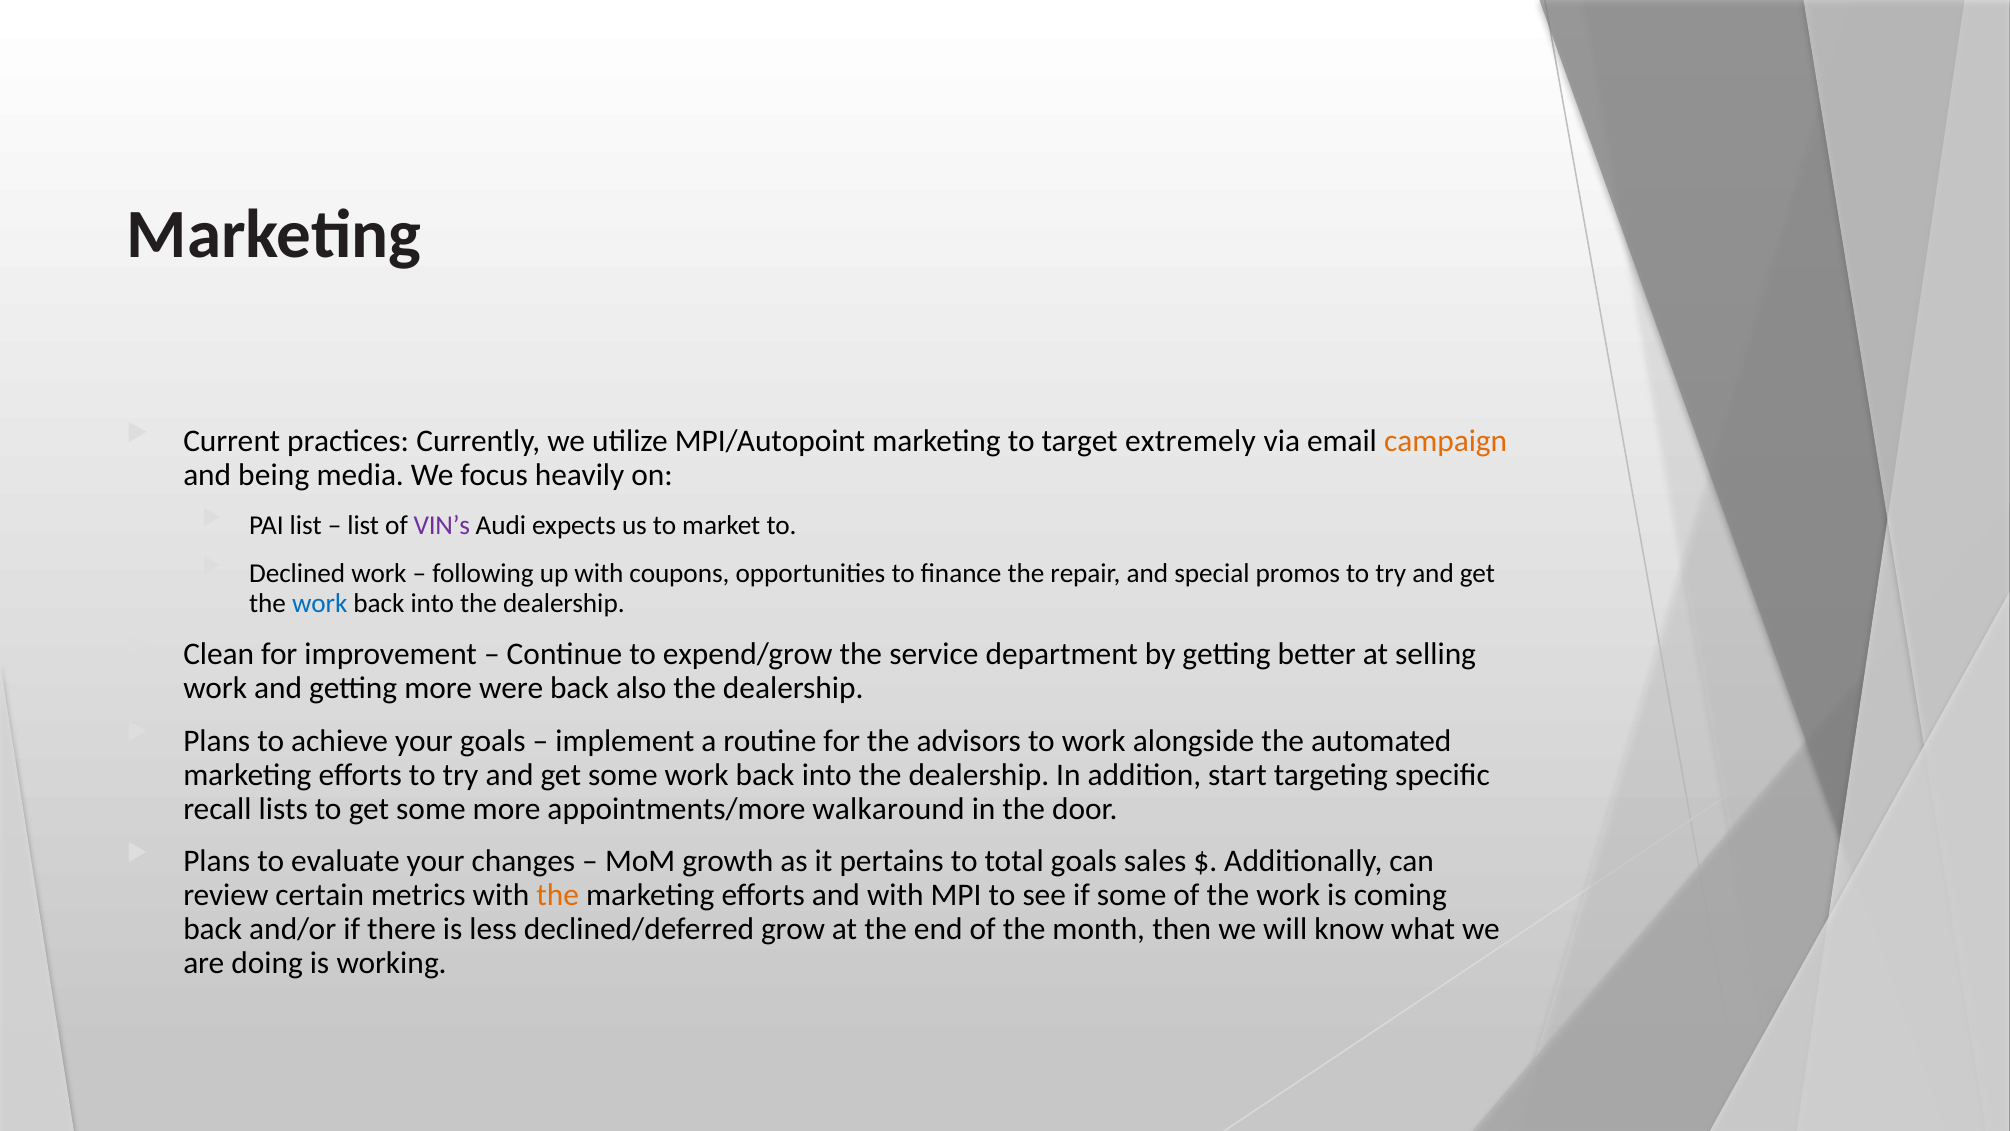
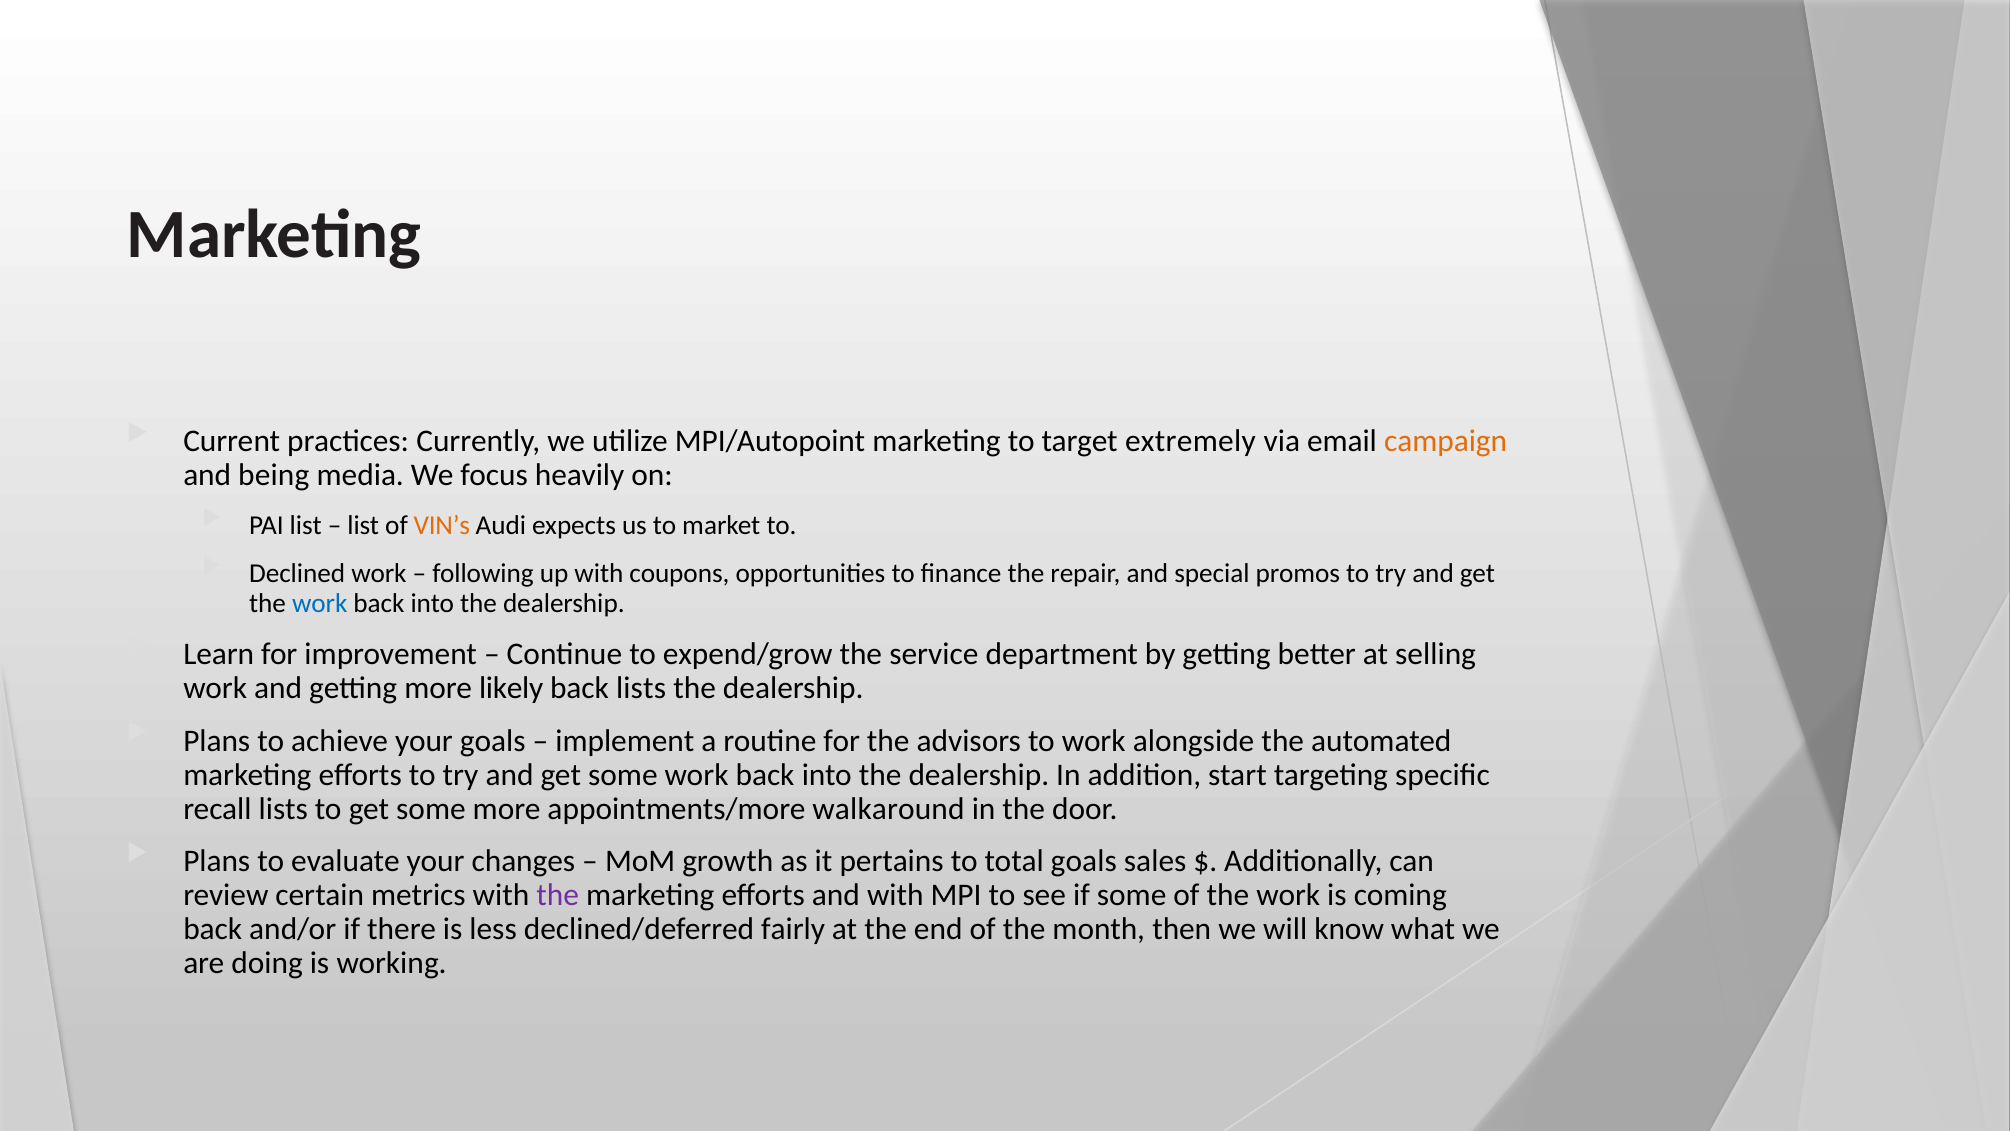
VIN’s colour: purple -> orange
Clean: Clean -> Learn
were: were -> likely
back also: also -> lists
the at (558, 895) colour: orange -> purple
grow: grow -> fairly
